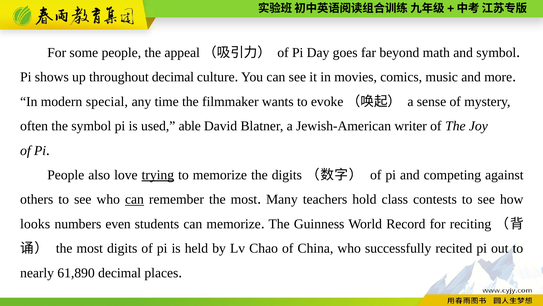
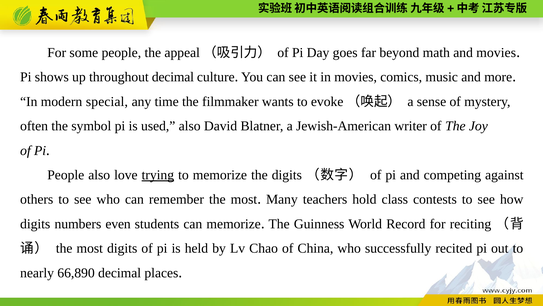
and symbol: symbol -> movies
used able: able -> also
can at (134, 199) underline: present -> none
looks at (35, 224): looks -> digits
61,890: 61,890 -> 66,890
